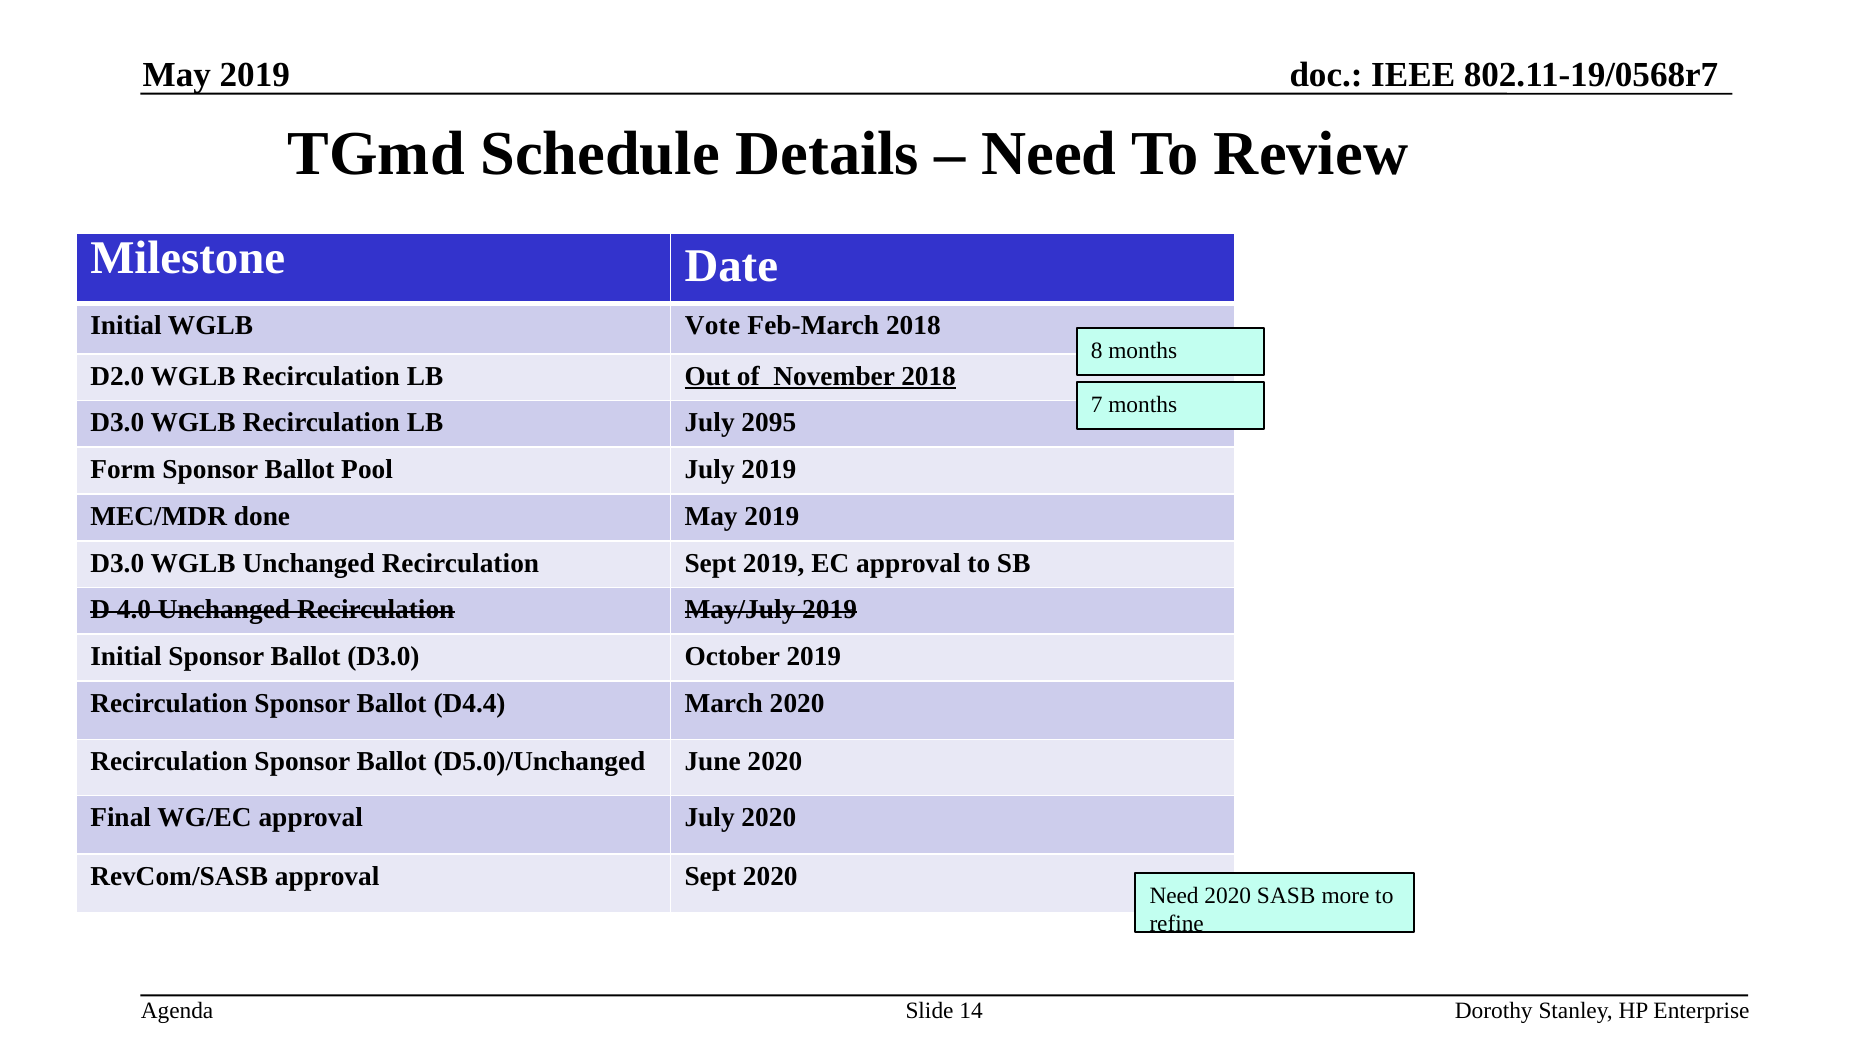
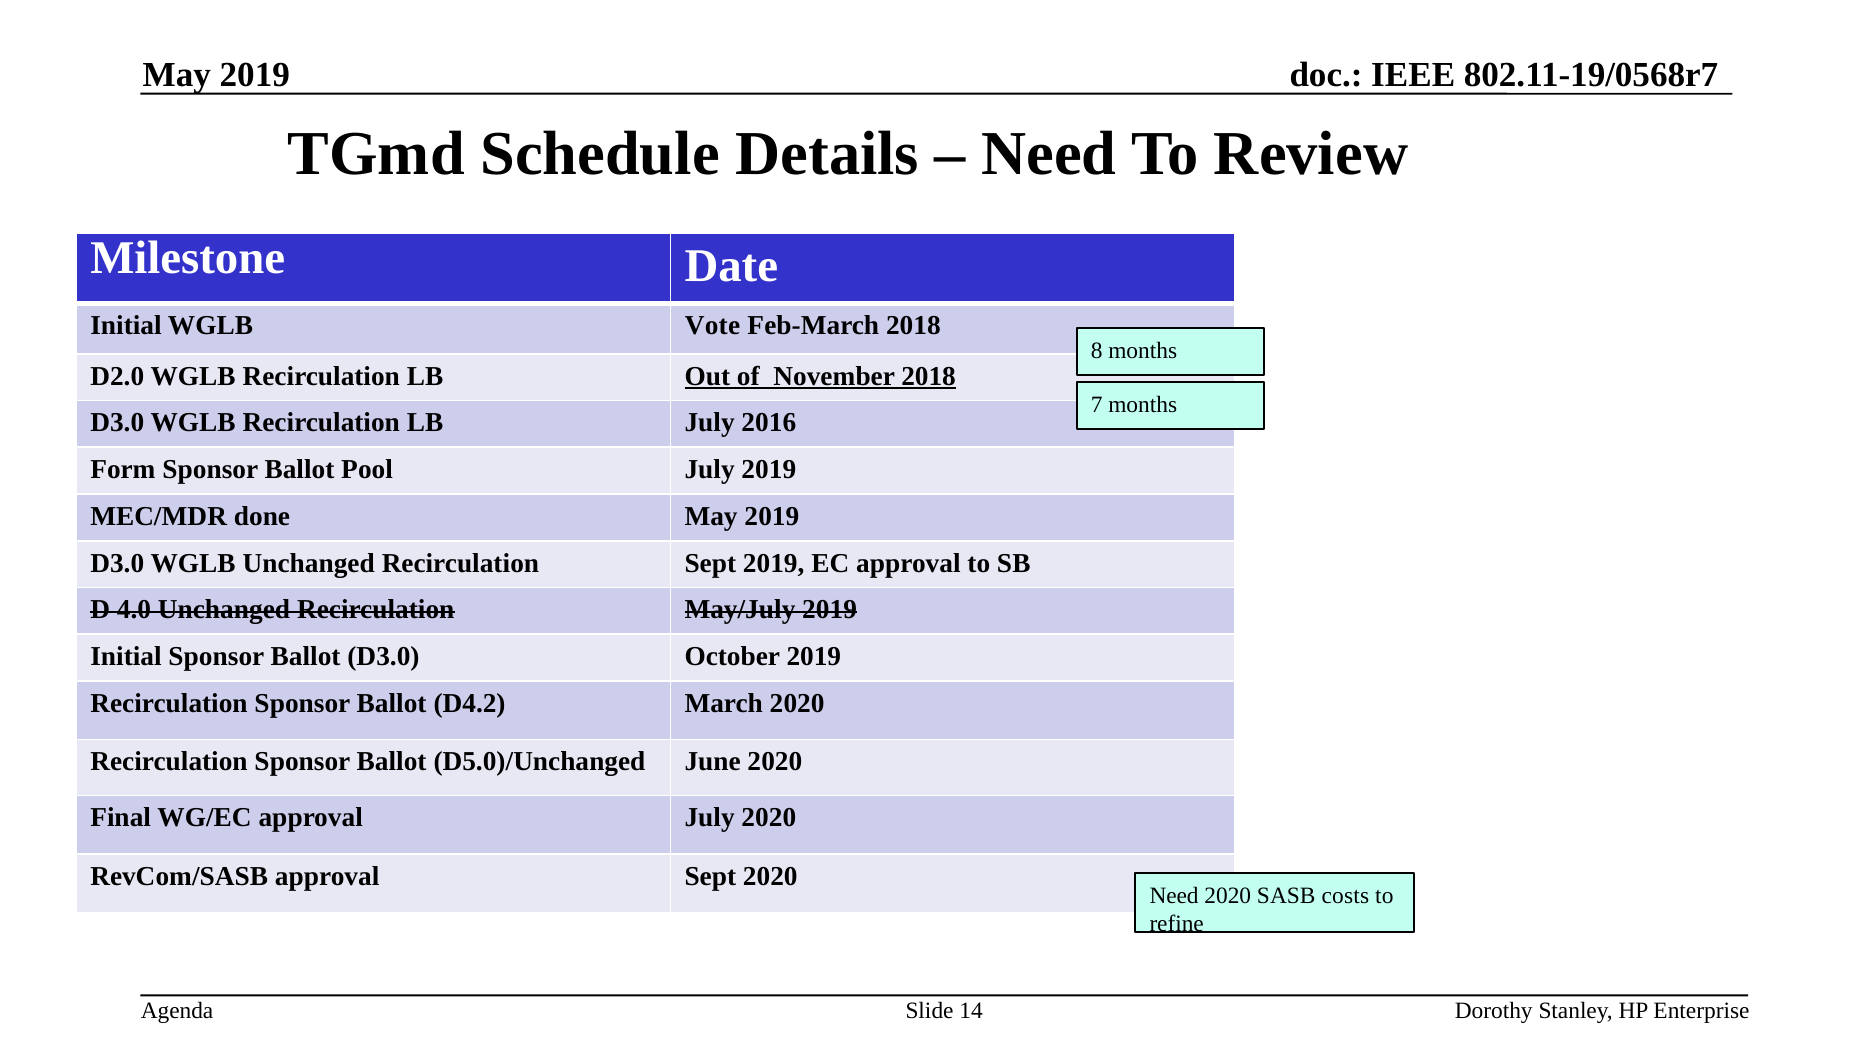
2095: 2095 -> 2016
D4.4: D4.4 -> D4.2
more: more -> costs
